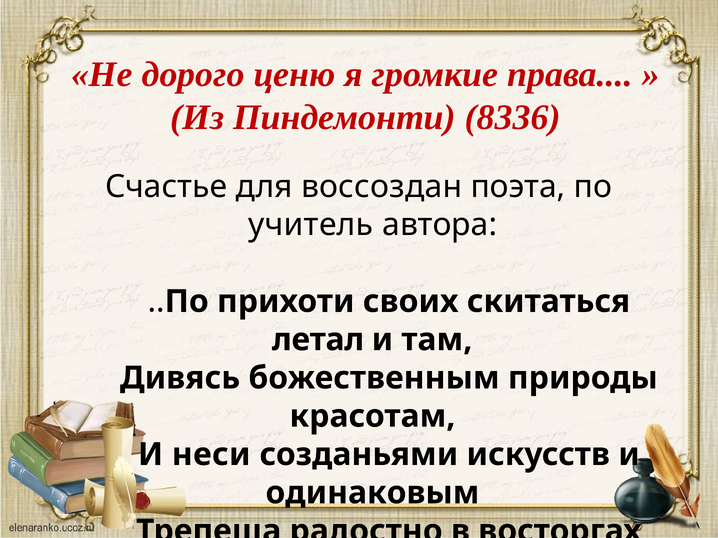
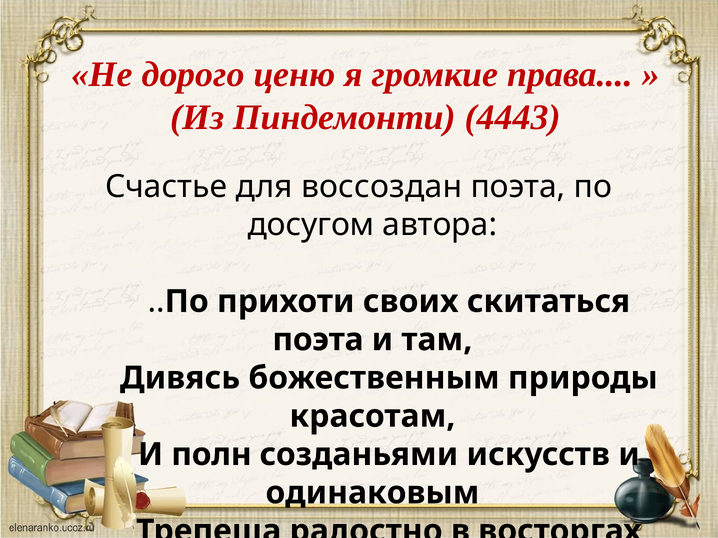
8336: 8336 -> 4443
учитель: учитель -> досугом
летал at (318, 340): летал -> поэта
неси: неси -> полн
